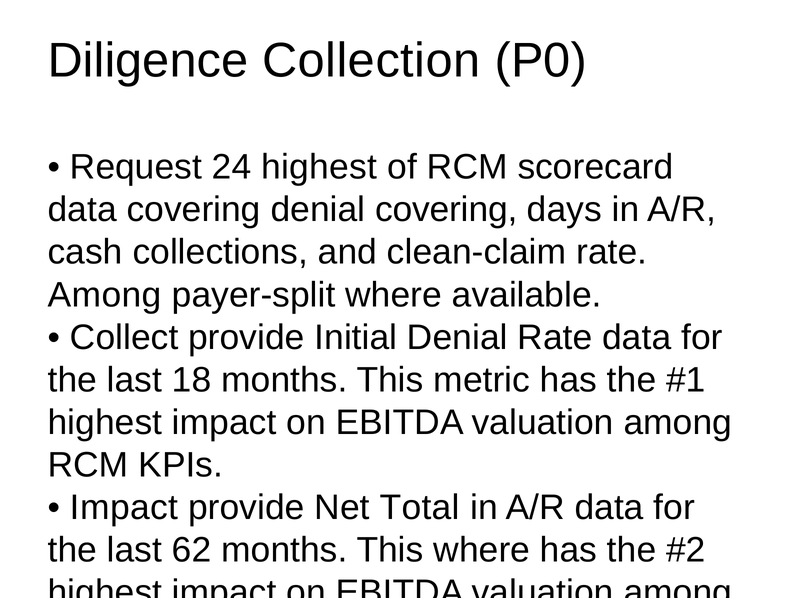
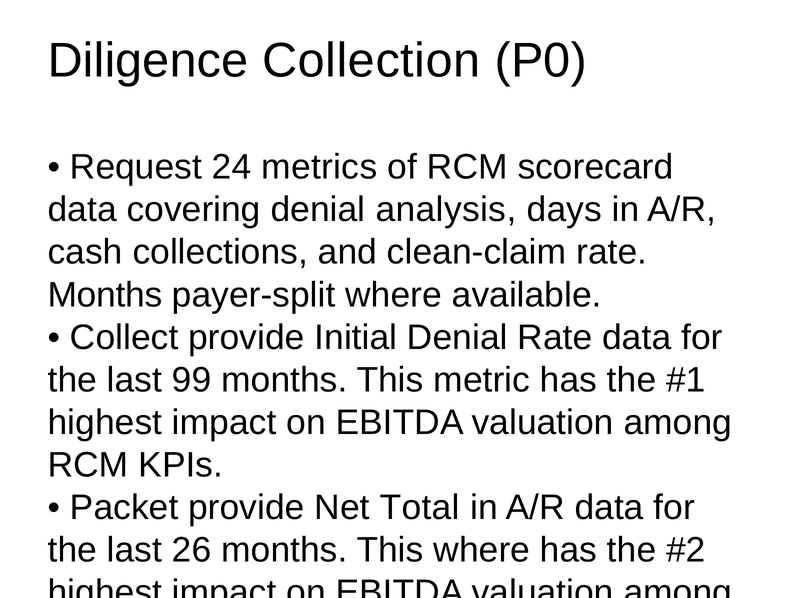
24 highest: highest -> metrics
denial covering: covering -> analysis
Among at (105, 295): Among -> Months
18: 18 -> 99
Impact at (124, 508): Impact -> Packet
62: 62 -> 26
